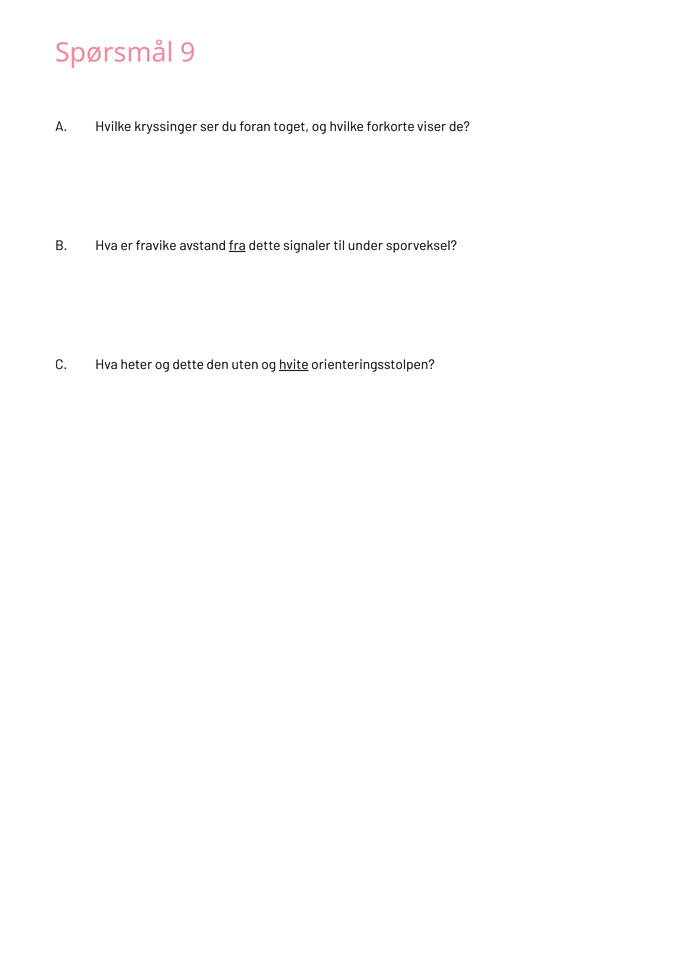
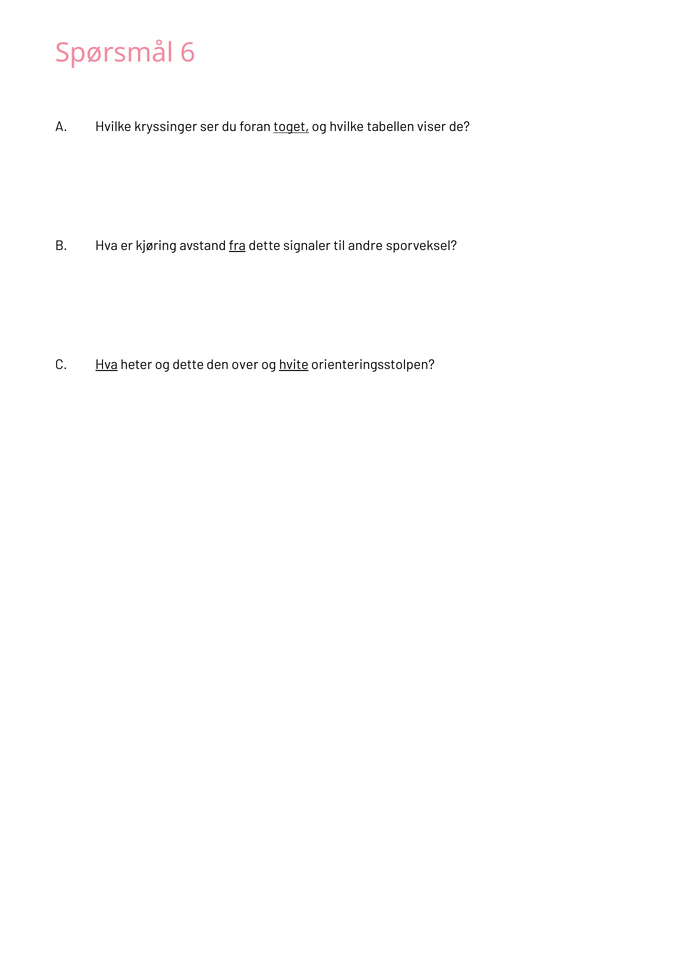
9: 9 -> 6
toget underline: none -> present
forkorte: forkorte -> tabellen
fravike: fravike -> kjøring
under: under -> andre
Hva at (107, 365) underline: none -> present
uten: uten -> over
